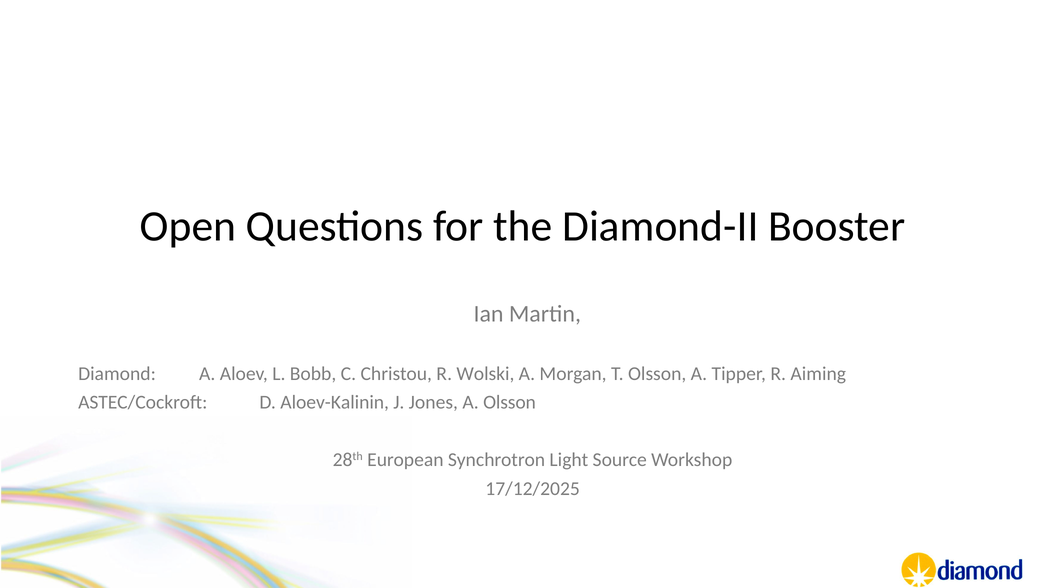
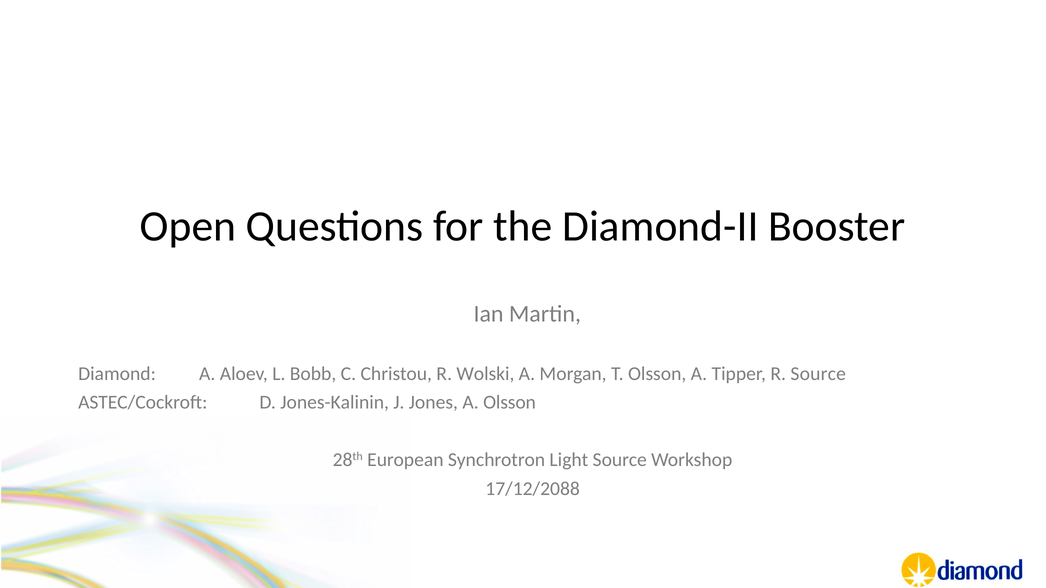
R Aiming: Aiming -> Source
Aloev-Kalinin: Aloev-Kalinin -> Jones-Kalinin
17/12/2025: 17/12/2025 -> 17/12/2088
